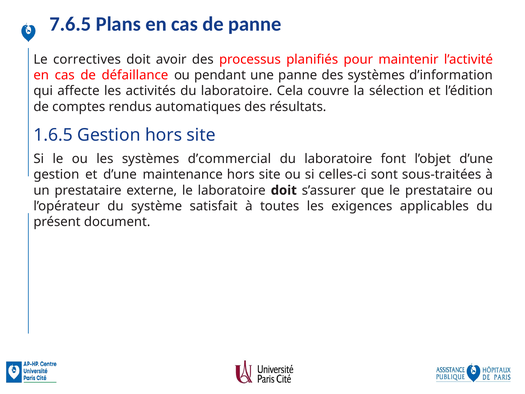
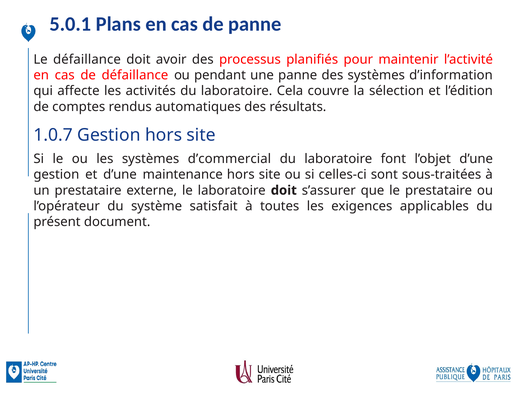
7.6.5: 7.6.5 -> 5.0.1
Le correctives: correctives -> défaillance
1.6.5: 1.6.5 -> 1.0.7
